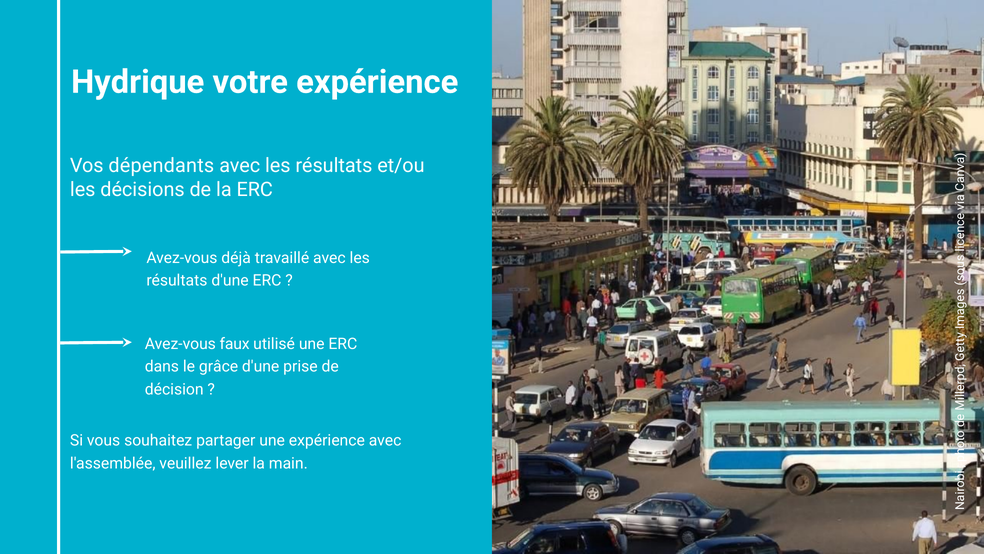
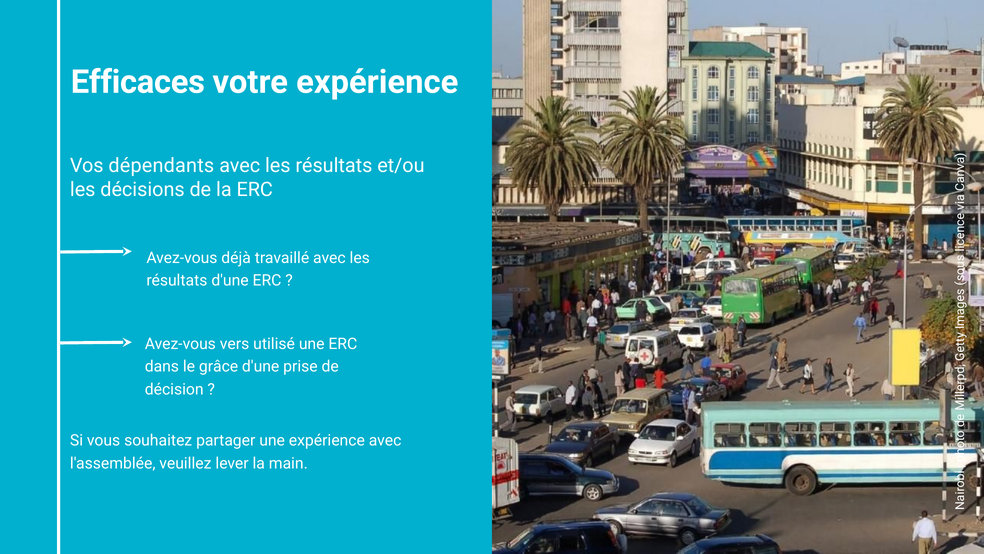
Hydrique: Hydrique -> Efficaces
faux: faux -> vers
